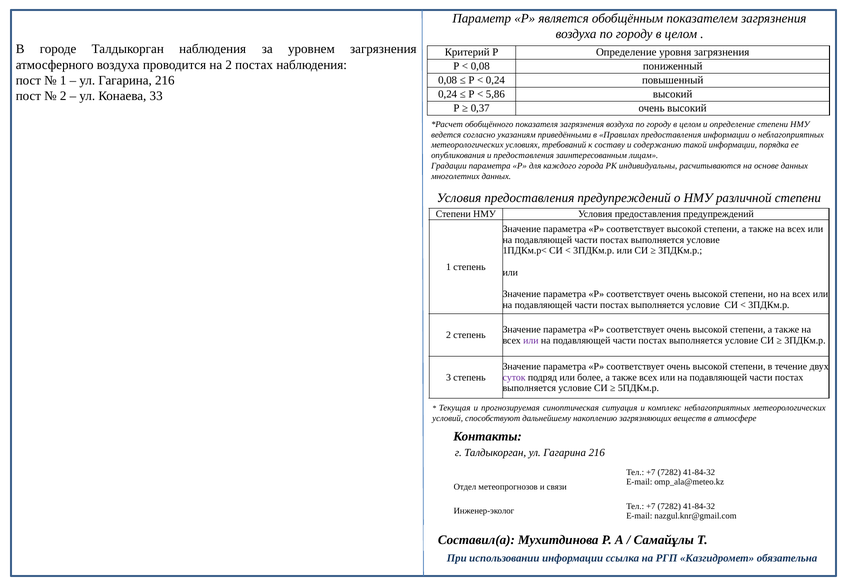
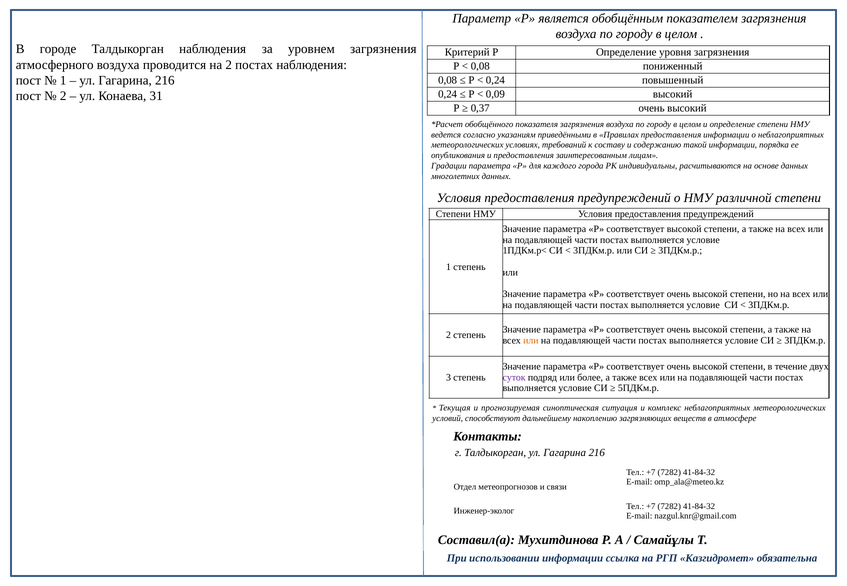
5,86: 5,86 -> 0,09
33: 33 -> 31
или at (531, 341) colour: purple -> orange
